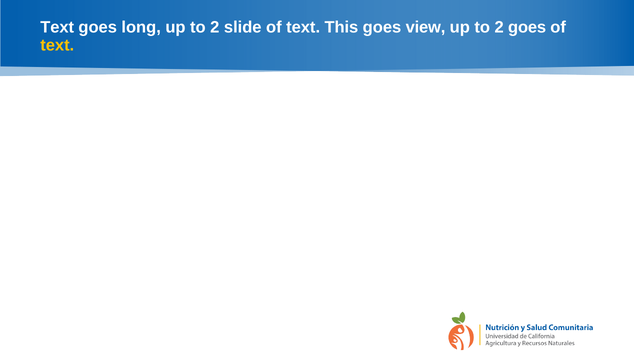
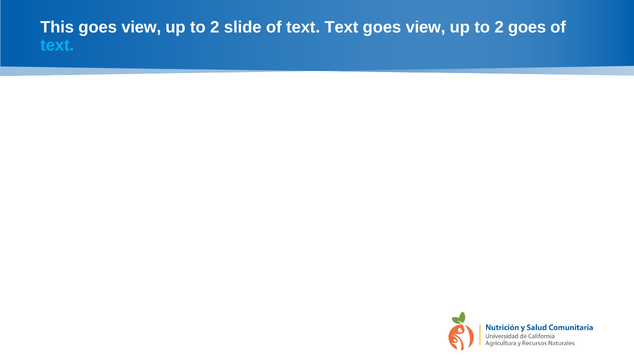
Text at (57, 27): Text -> This
long at (141, 27): long -> view
text This: This -> Text
text at (57, 45) colour: yellow -> light blue
